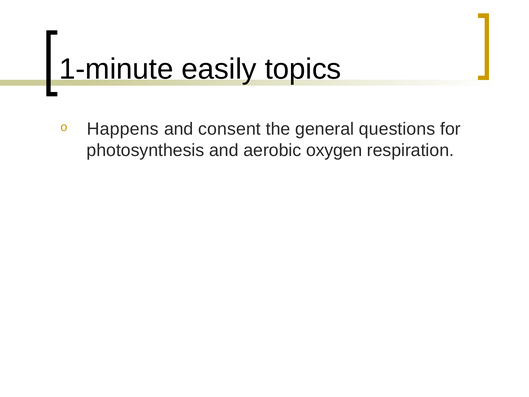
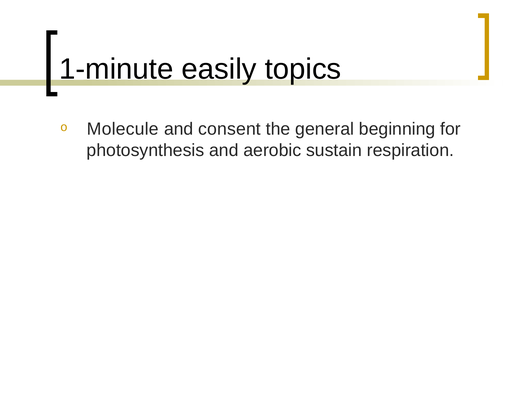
Happens: Happens -> Molecule
questions: questions -> beginning
oxygen: oxygen -> sustain
